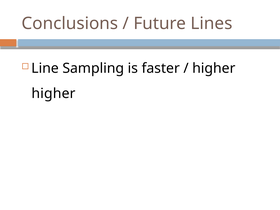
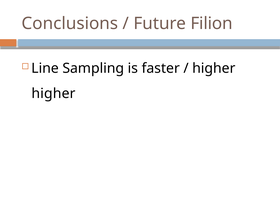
Lines: Lines -> Filion
